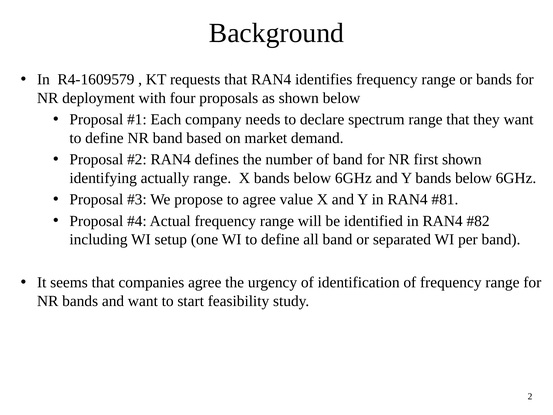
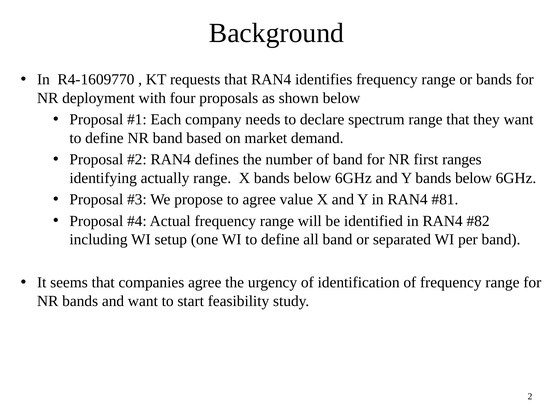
R4-1609579: R4-1609579 -> R4-1609770
first shown: shown -> ranges
